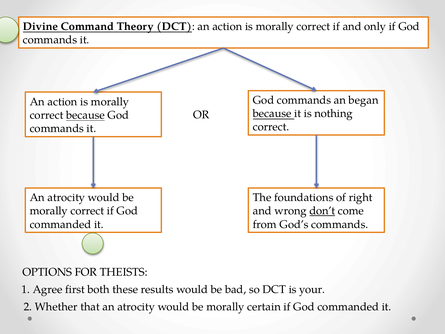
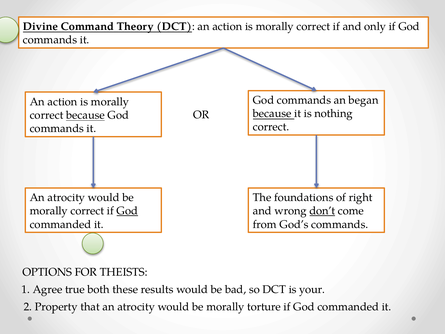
God at (127, 211) underline: none -> present
first: first -> true
Whether: Whether -> Property
certain: certain -> torture
